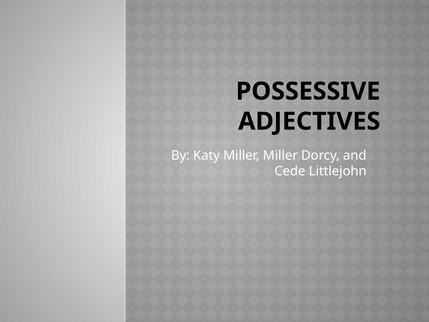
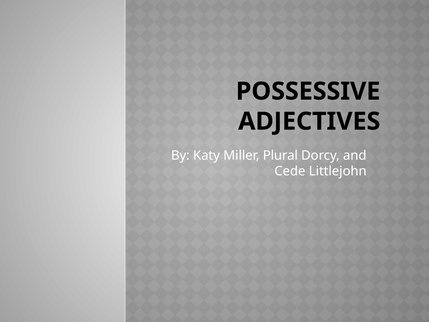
Miller Miller: Miller -> Plural
